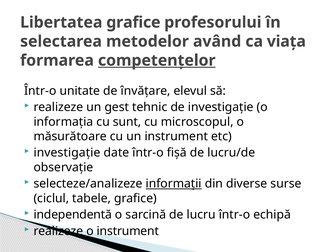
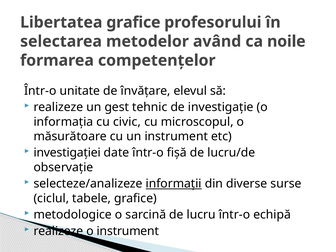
viața: viața -> noile
competențelor underline: present -> none
sunt: sunt -> civic
investigație at (67, 153): investigație -> investigației
independentă: independentă -> metodologice
